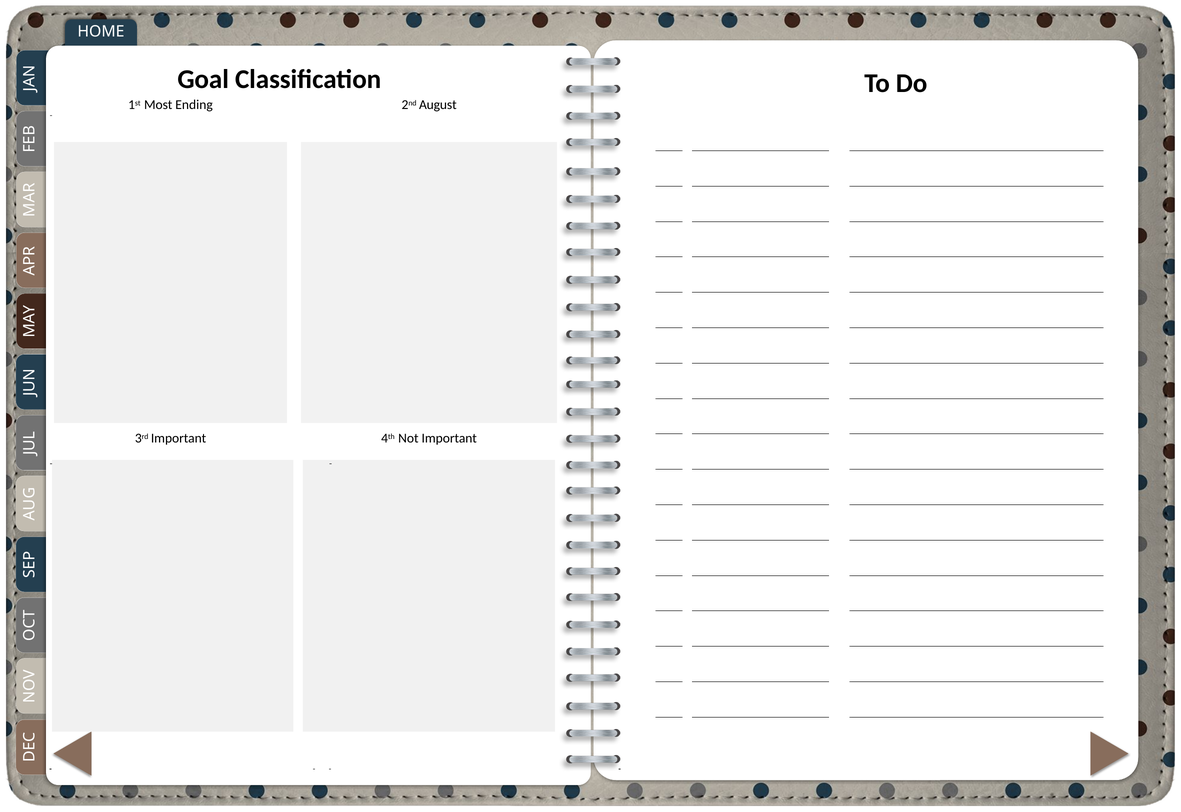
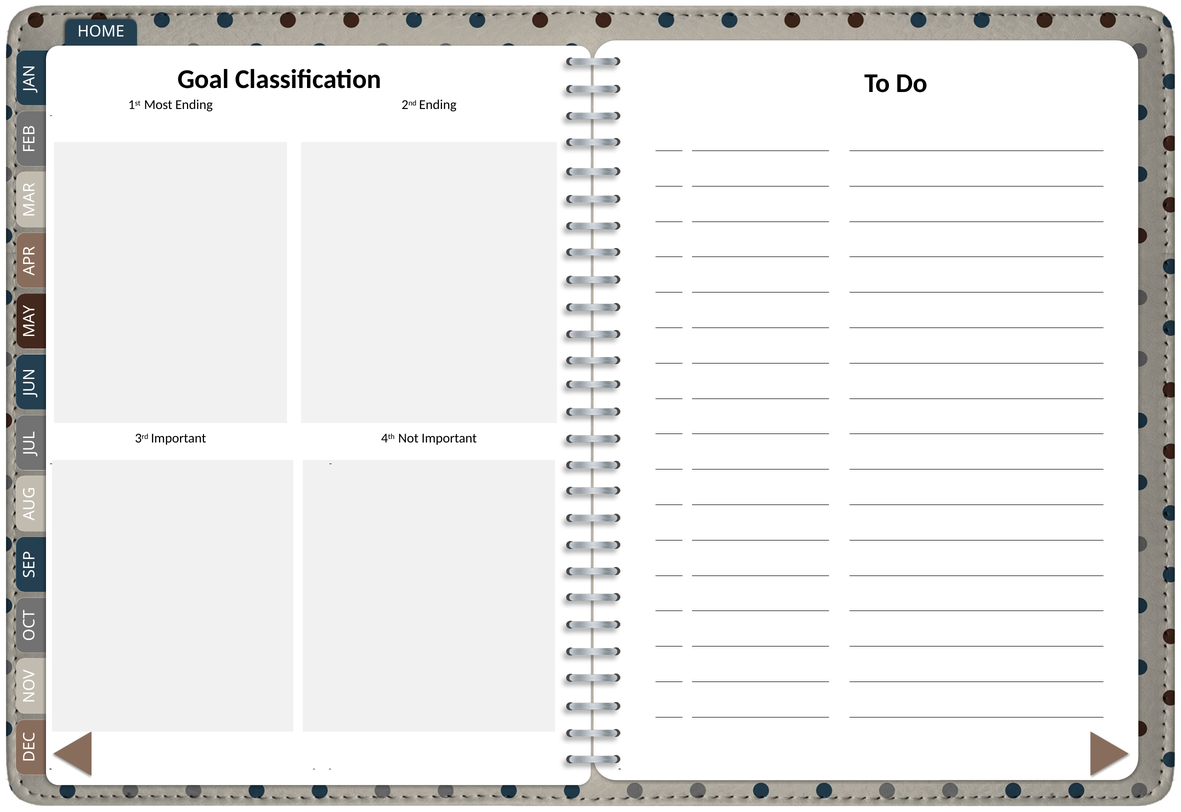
2nd August: August -> Ending
